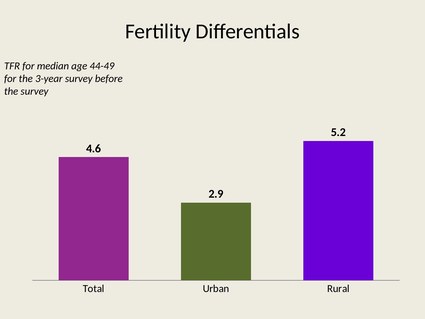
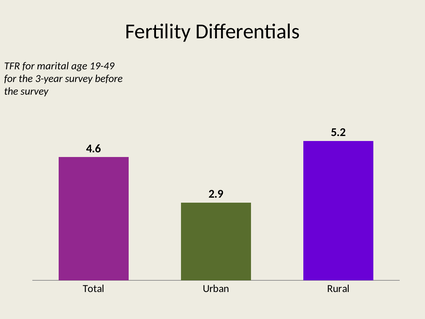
median: median -> marital
44-49: 44-49 -> 19-49
